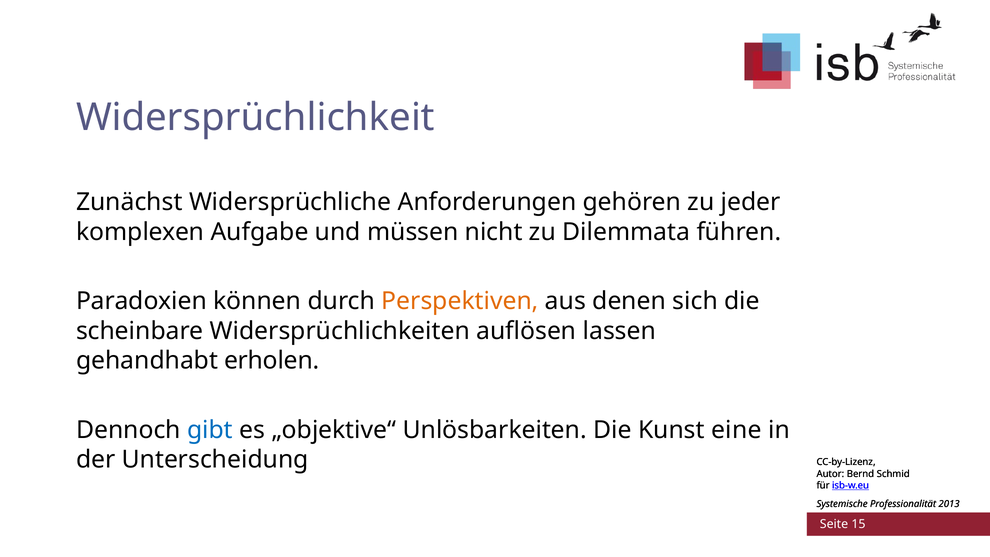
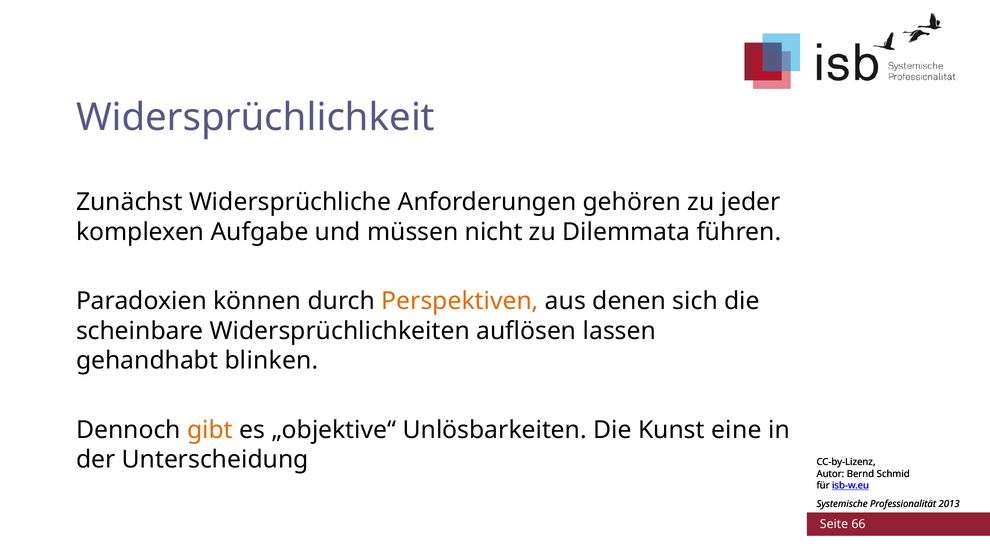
erholen: erholen -> blinken
gibt colour: blue -> orange
15: 15 -> 66
